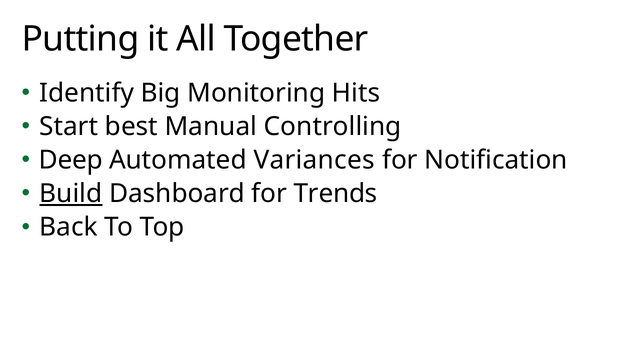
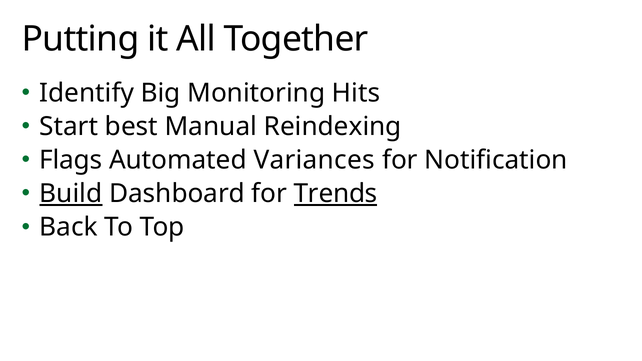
Controlling: Controlling -> Reindexing
Deep: Deep -> Flags
Trends underline: none -> present
